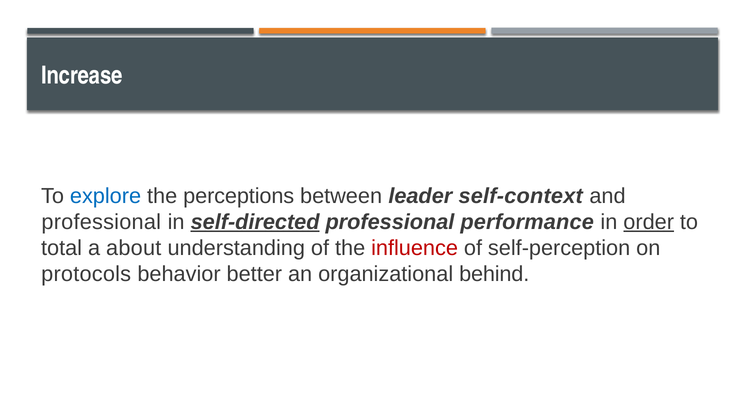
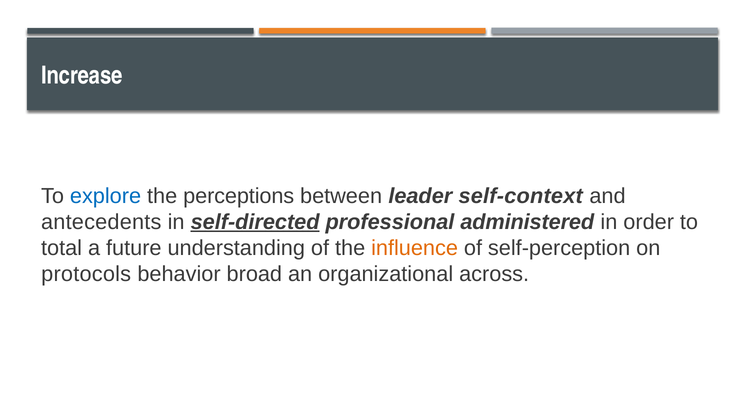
professional at (101, 222): professional -> antecedents
performance: performance -> administered
order underline: present -> none
about: about -> future
influence colour: red -> orange
better: better -> broad
behind: behind -> across
